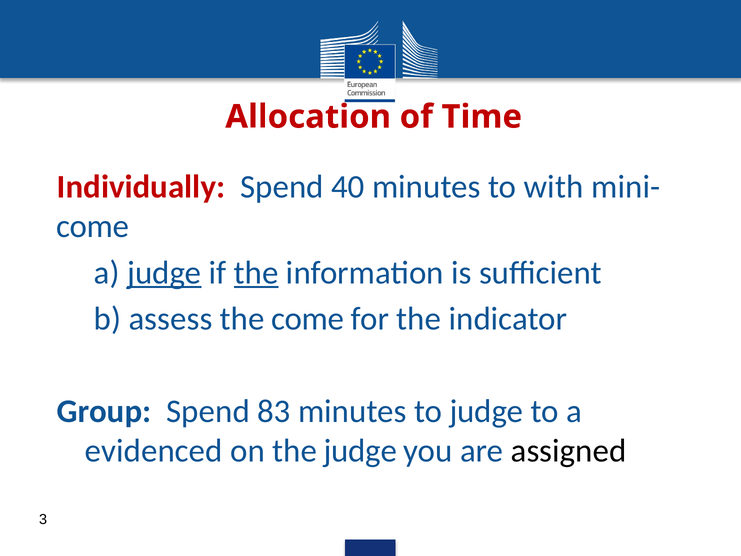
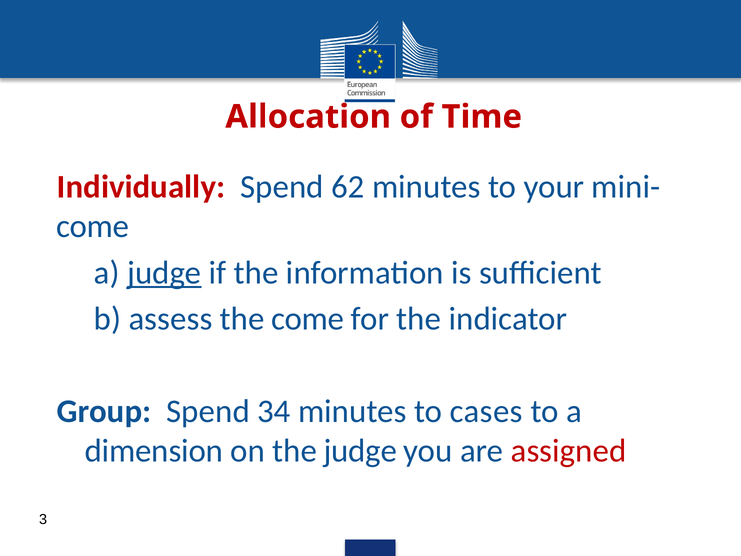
40: 40 -> 62
with: with -> your
the at (256, 273) underline: present -> none
83: 83 -> 34
to judge: judge -> cases
evidenced: evidenced -> dimension
assigned colour: black -> red
